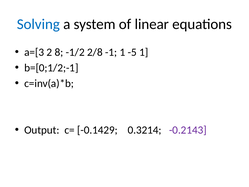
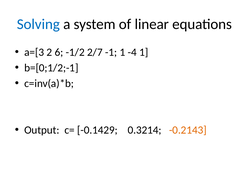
8: 8 -> 6
2/8: 2/8 -> 2/7
-5: -5 -> -4
-0.2143 colour: purple -> orange
